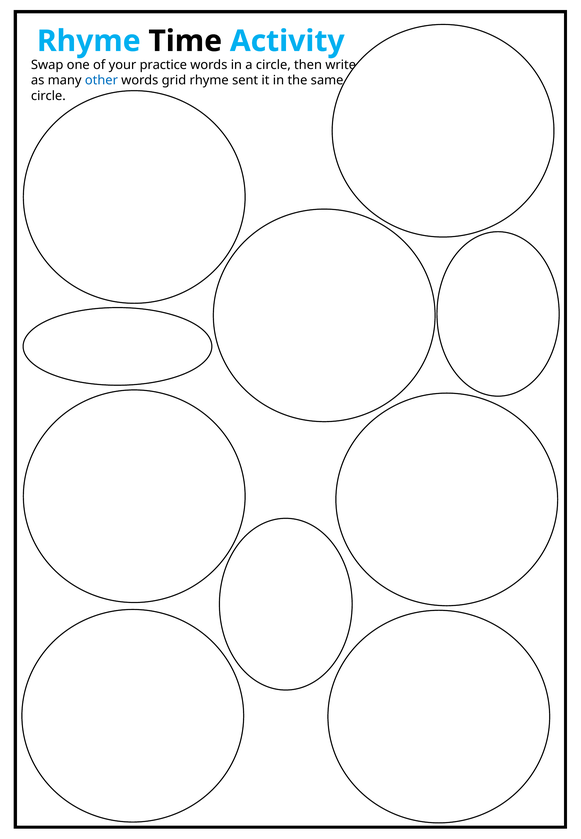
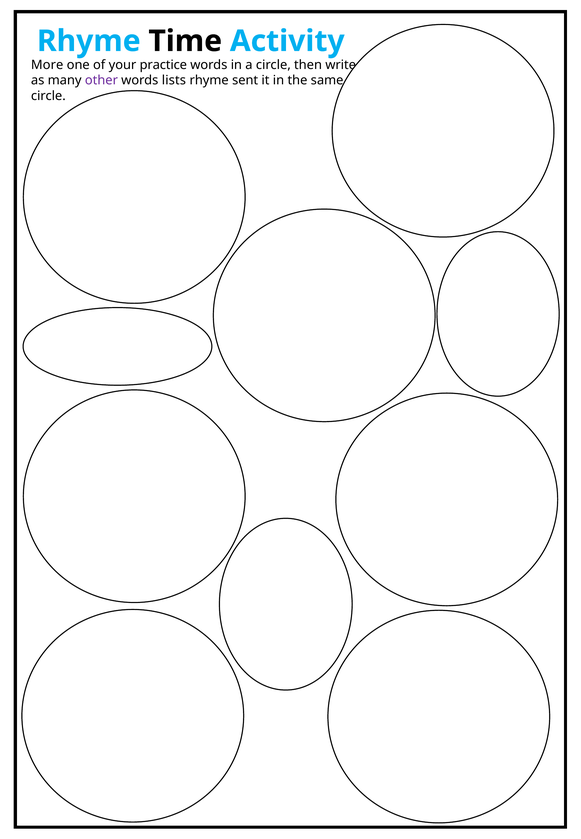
Swap: Swap -> More
other colour: blue -> purple
grid: grid -> lists
